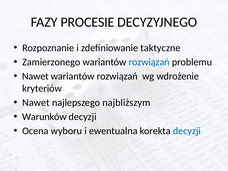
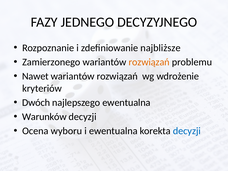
PROCESIE: PROCESIE -> JEDNEGO
taktyczne: taktyczne -> najbliższe
rozwiązań at (149, 62) colour: blue -> orange
Nawet at (36, 103): Nawet -> Dwóch
najlepszego najbliższym: najbliższym -> ewentualna
